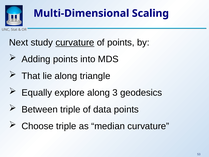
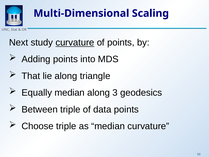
Equally explore: explore -> median
